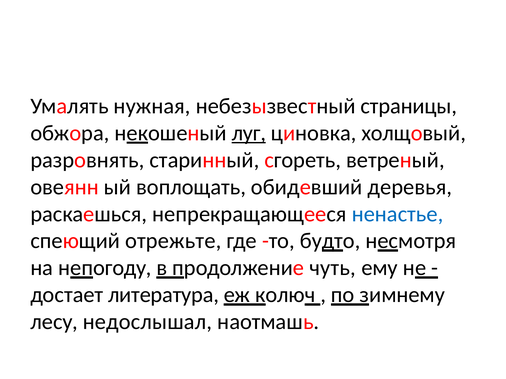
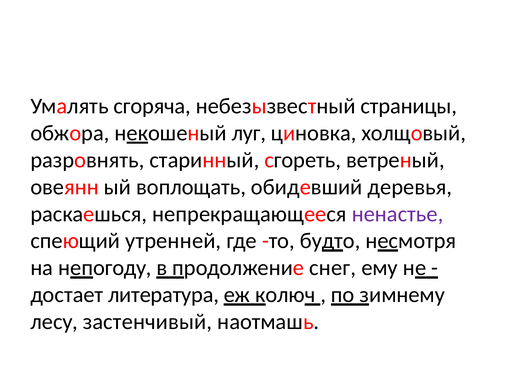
нужная: нужная -> сгоряча
луг underline: present -> none
ненастье colour: blue -> purple
отрежьте: отрежьте -> утренней
чуть: чуть -> снег
недослышал: недослышал -> застенчивый
